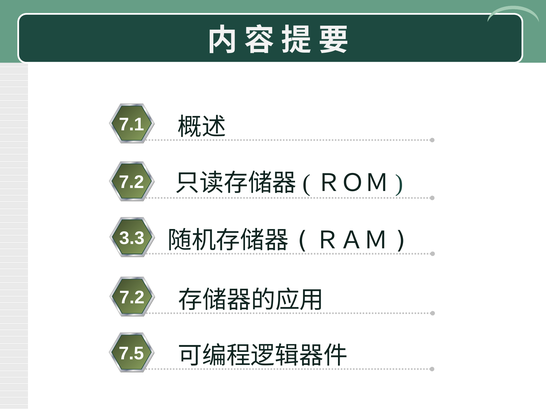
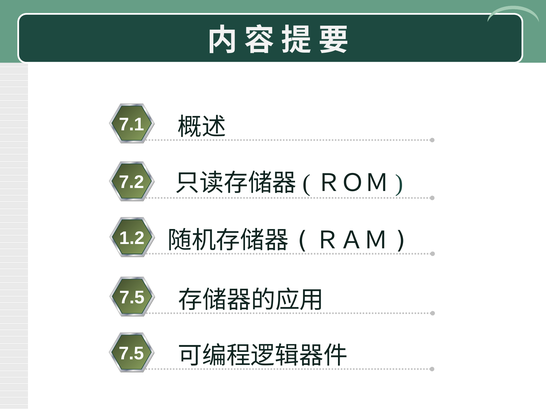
3.3: 3.3 -> 1.2
7.2 at (132, 298): 7.2 -> 7.5
